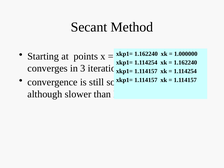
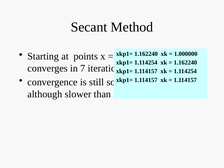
3: 3 -> 7
